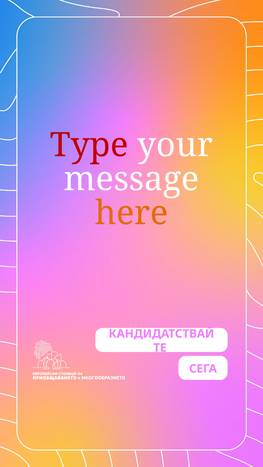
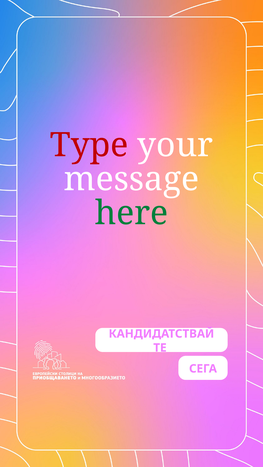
here colour: orange -> green
